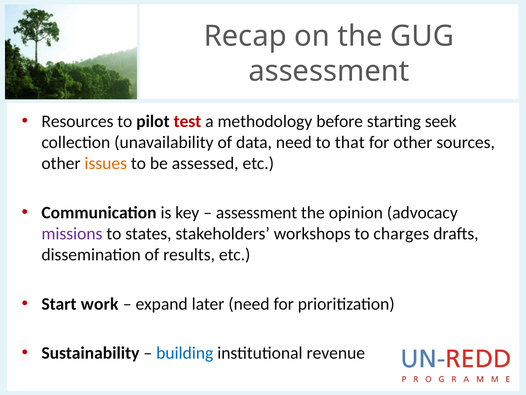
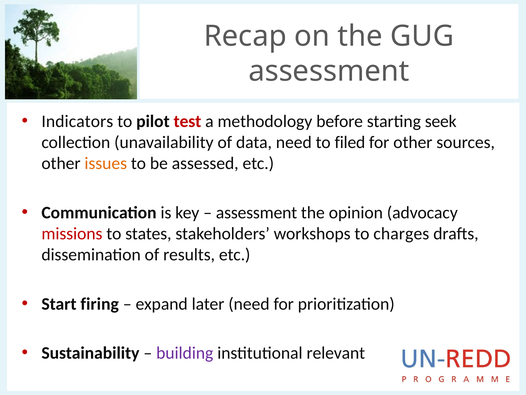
Resources: Resources -> Indicators
that: that -> filed
missions colour: purple -> red
work: work -> firing
building colour: blue -> purple
revenue: revenue -> relevant
